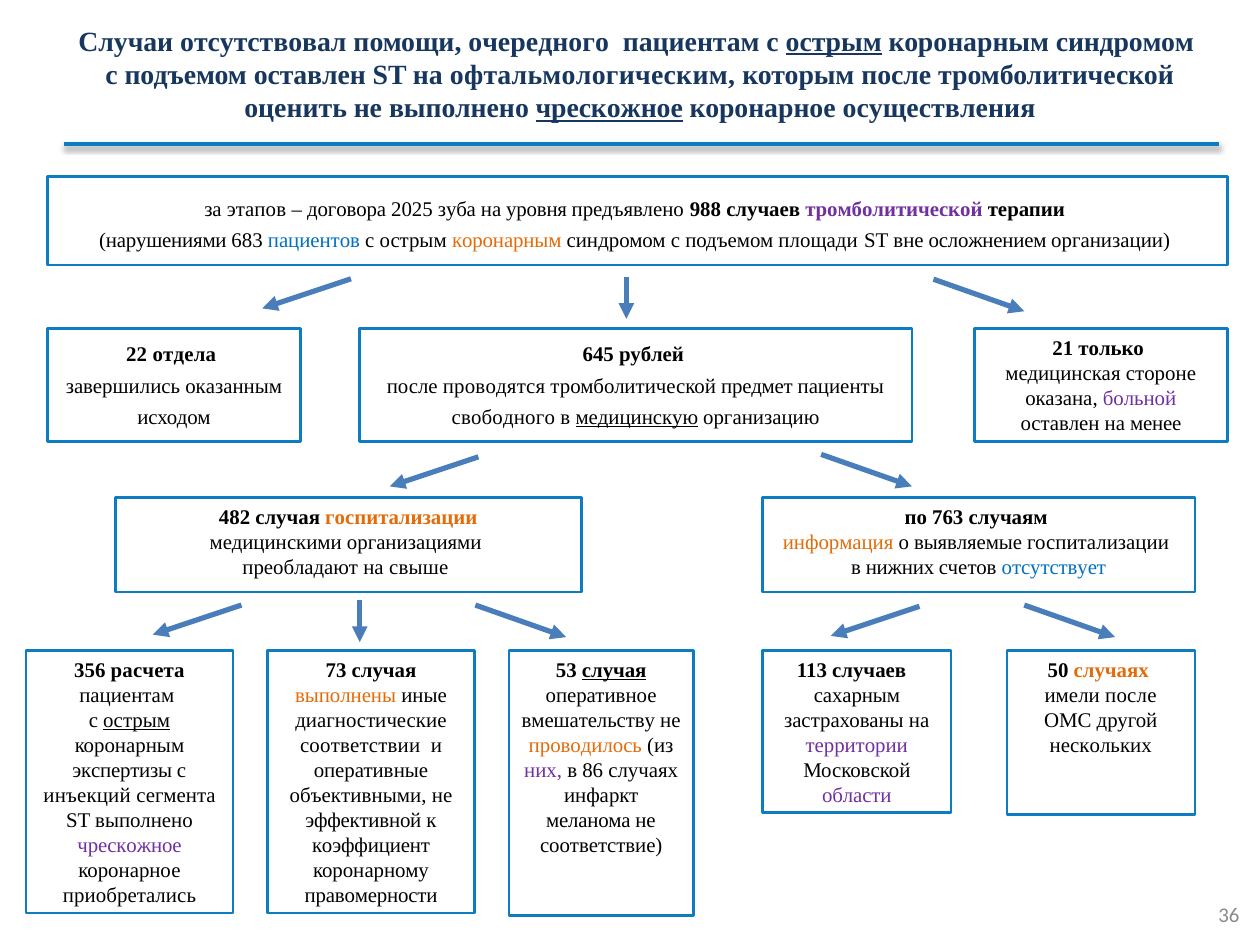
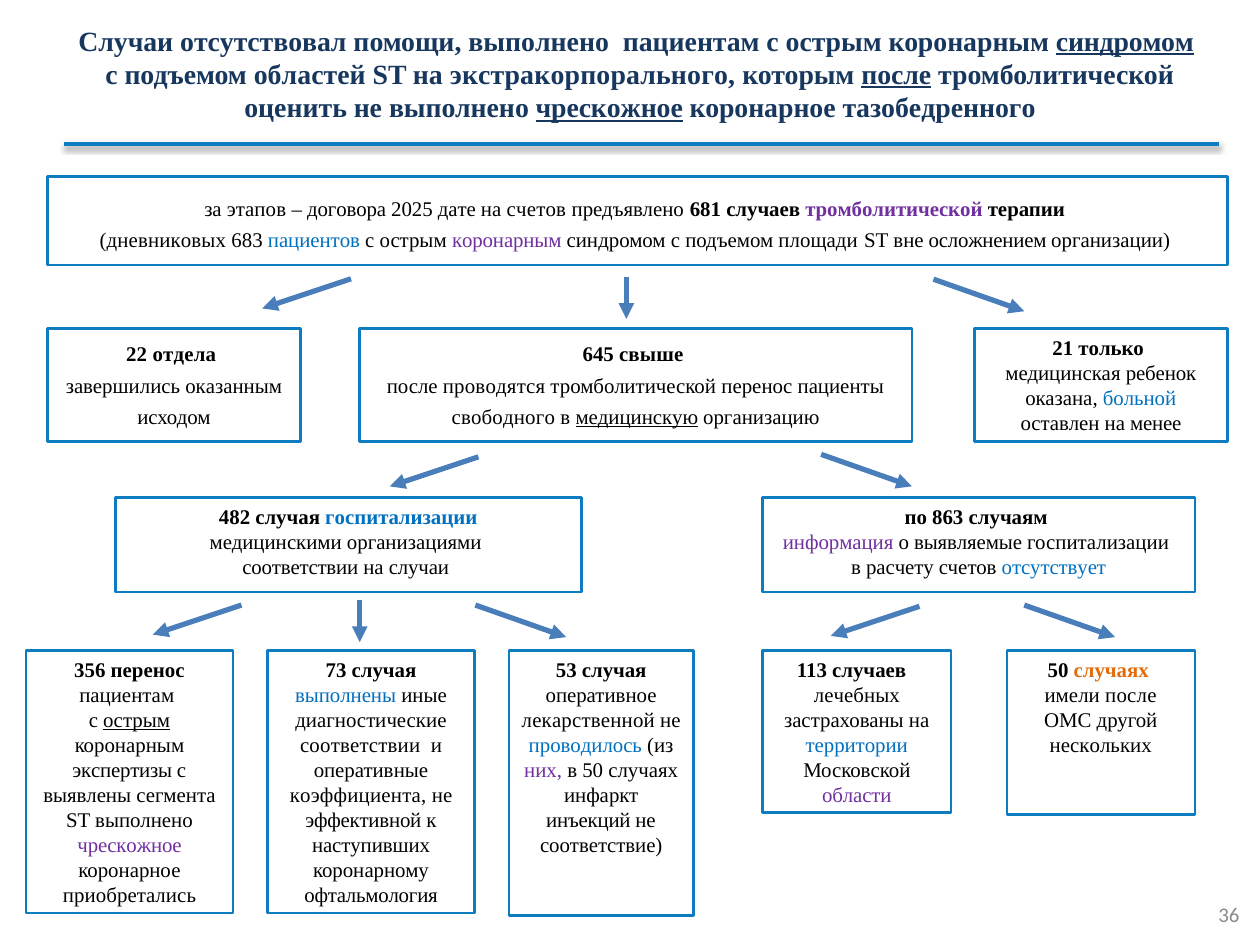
помощи очередного: очередного -> выполнено
острым at (834, 42) underline: present -> none
синдромом at (1125, 42) underline: none -> present
подъемом оставлен: оставлен -> областей
офтальмологическим: офтальмологическим -> экстракорпорального
после at (896, 75) underline: none -> present
осуществления: осуществления -> тазобедренного
зуба: зуба -> дате
на уровня: уровня -> счетов
988: 988 -> 681
нарушениями: нарушениями -> дневниковых
коронарным at (507, 241) colour: orange -> purple
рублей: рублей -> свыше
стороне: стороне -> ребенок
тромболитической предмет: предмет -> перенос
больной colour: purple -> blue
госпитализации at (401, 517) colour: orange -> blue
763: 763 -> 863
информация colour: orange -> purple
преобладают at (300, 568): преобладают -> соответствии
на свыше: свыше -> случаи
нижних: нижних -> расчету
356 расчета: расчета -> перенос
случая at (614, 670) underline: present -> none
выполнены colour: orange -> blue
сахарным: сахарным -> лечебных
вмешательству: вмешательству -> лекарственной
проводилось colour: orange -> blue
территории colour: purple -> blue
в 86: 86 -> 50
инъекций: инъекций -> выявлены
объективными: объективными -> коэффициента
меланома: меланома -> инъекций
коэффициент: коэффициент -> наступивших
правомерности: правомерности -> офтальмология
